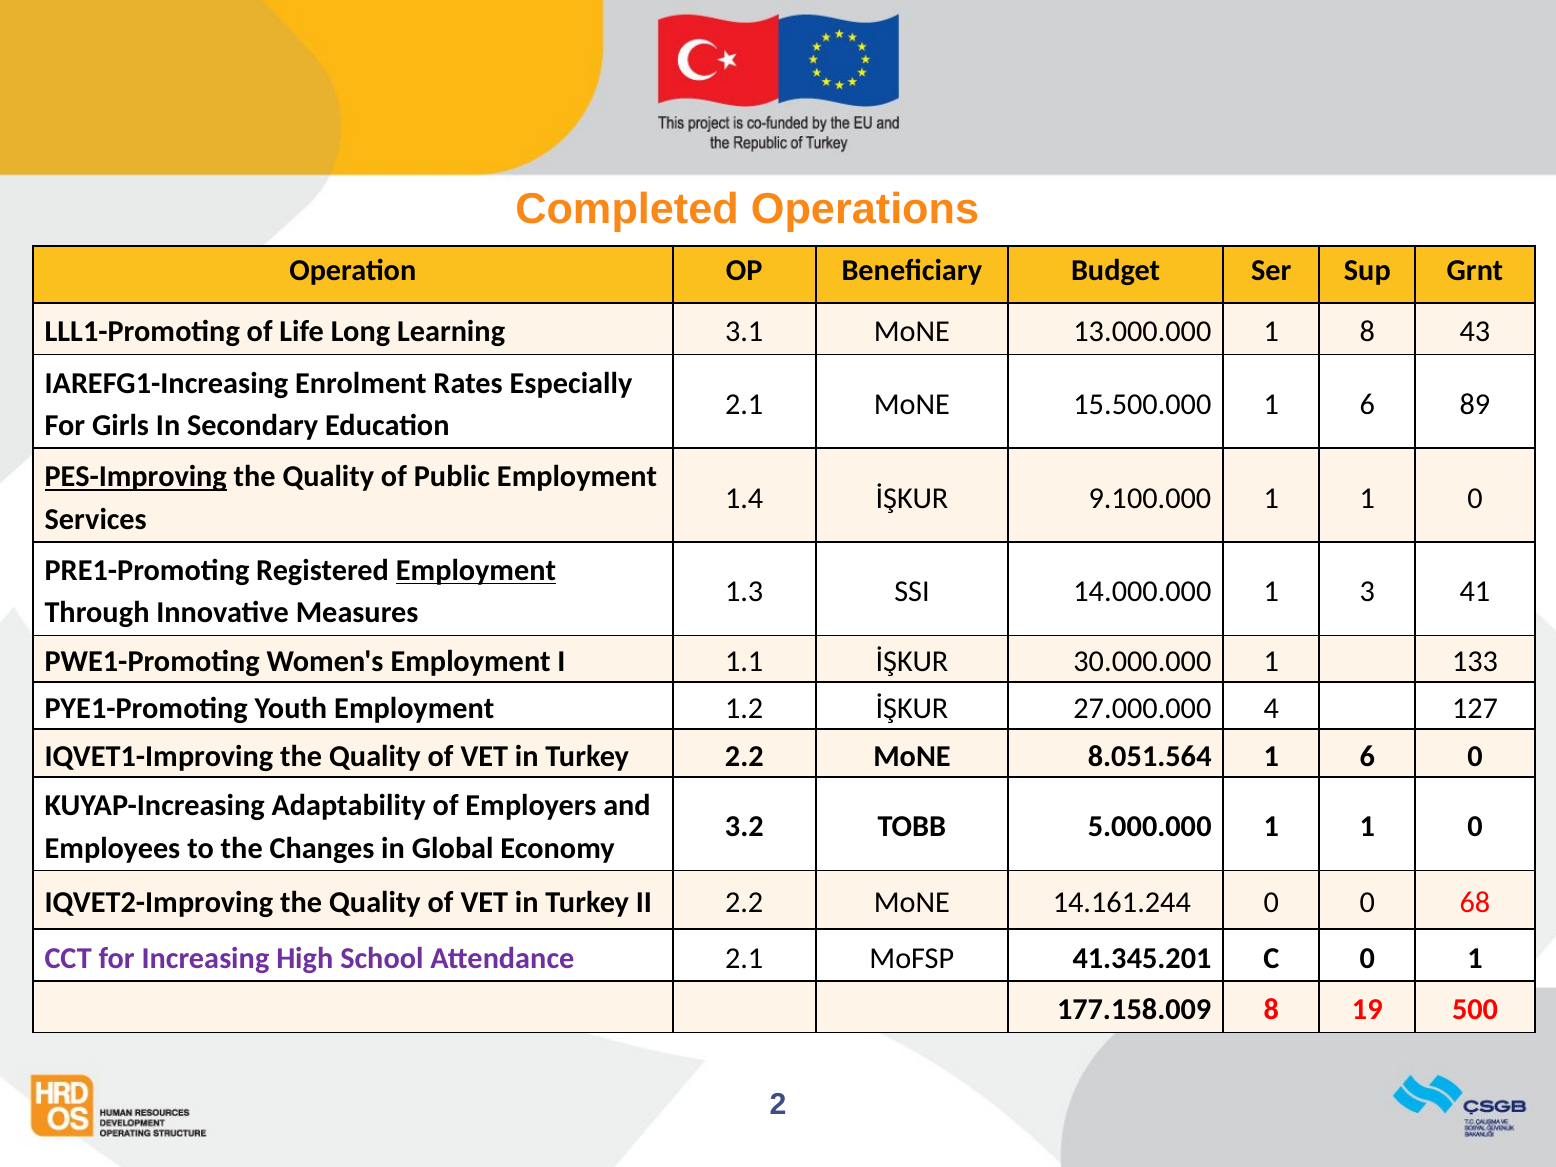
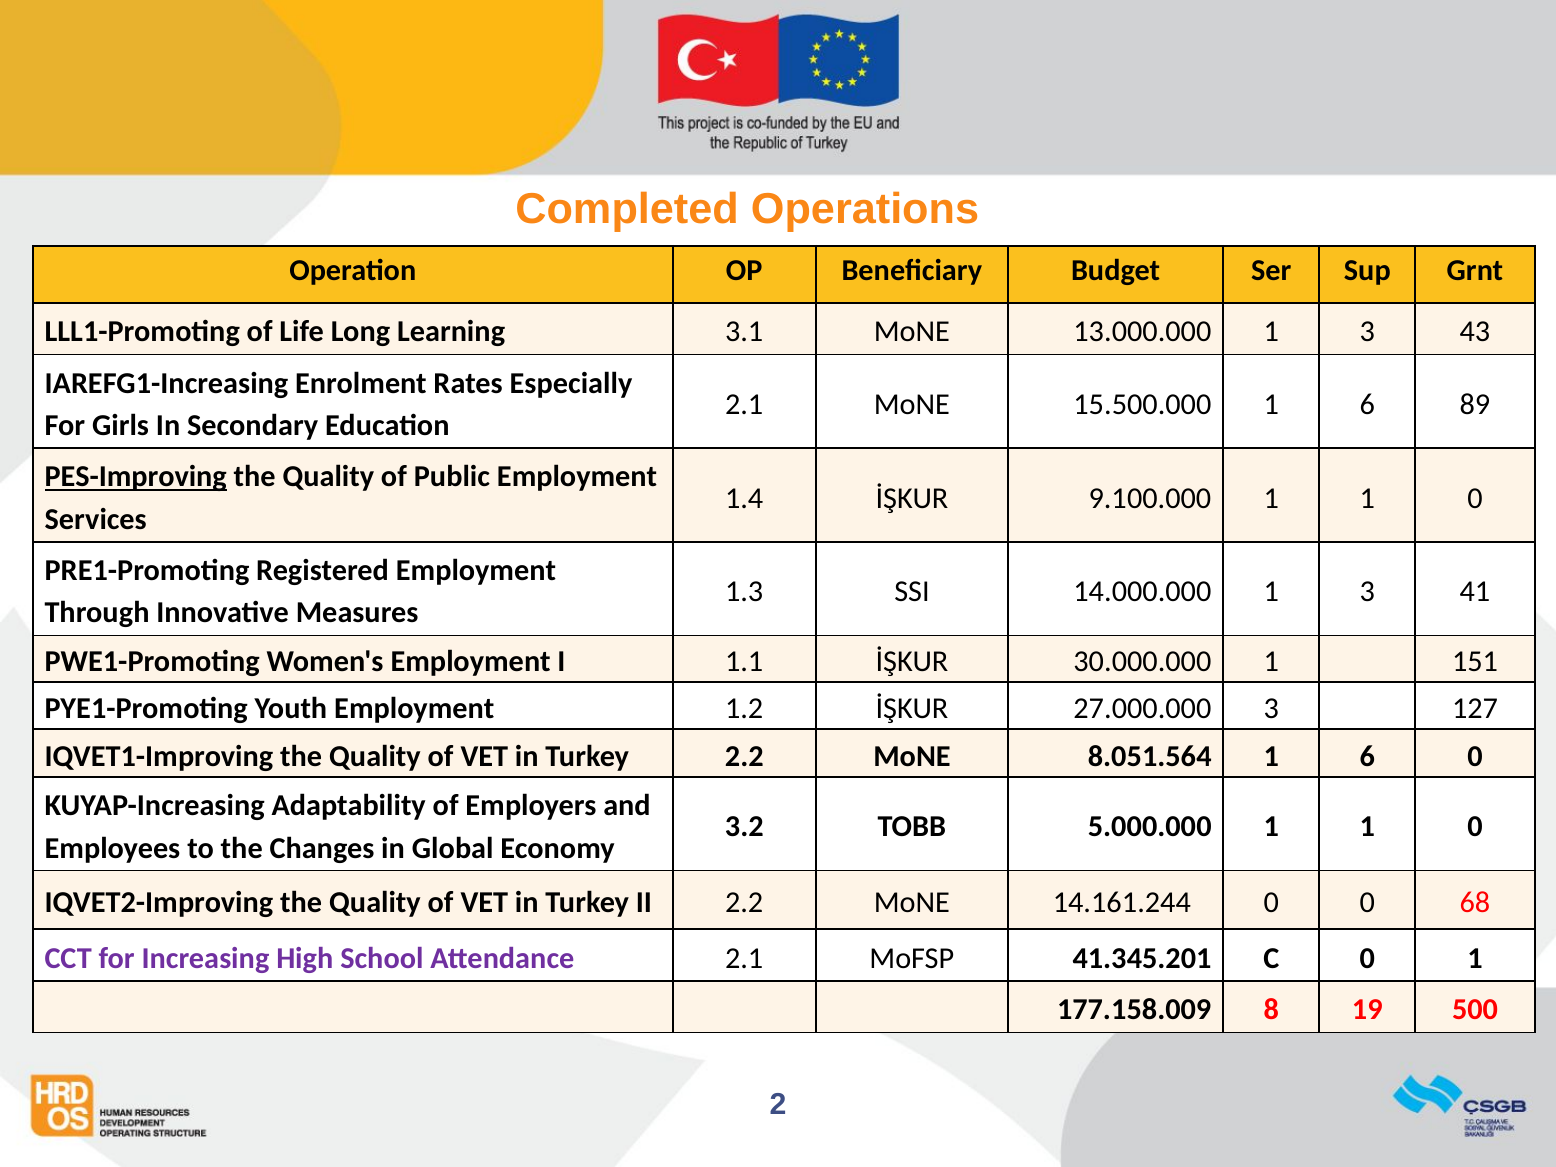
13.000.000 1 8: 8 -> 3
Employment at (476, 571) underline: present -> none
133: 133 -> 151
27.000.000 4: 4 -> 3
